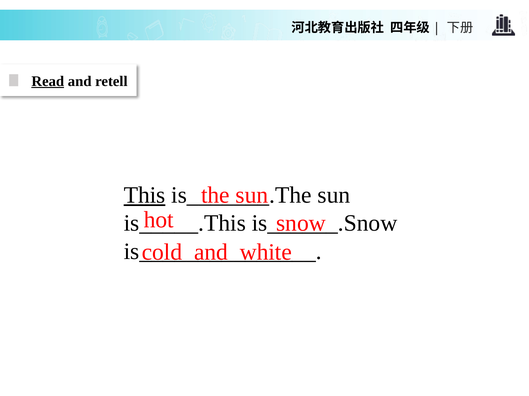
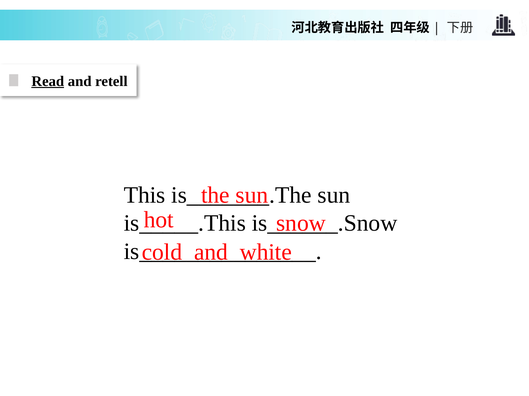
This underline: present -> none
